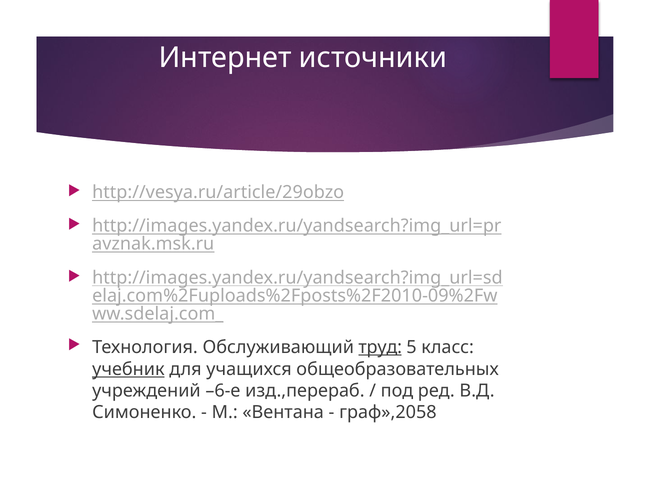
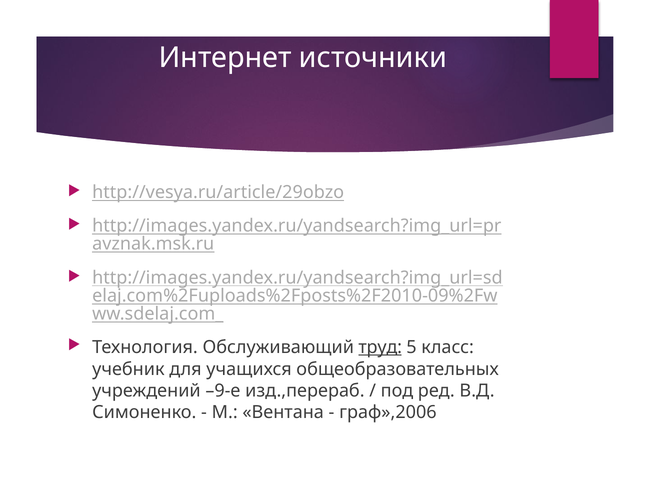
учебник underline: present -> none
–6-е: –6-е -> –9-е
граф»,2058: граф»,2058 -> граф»,2006
